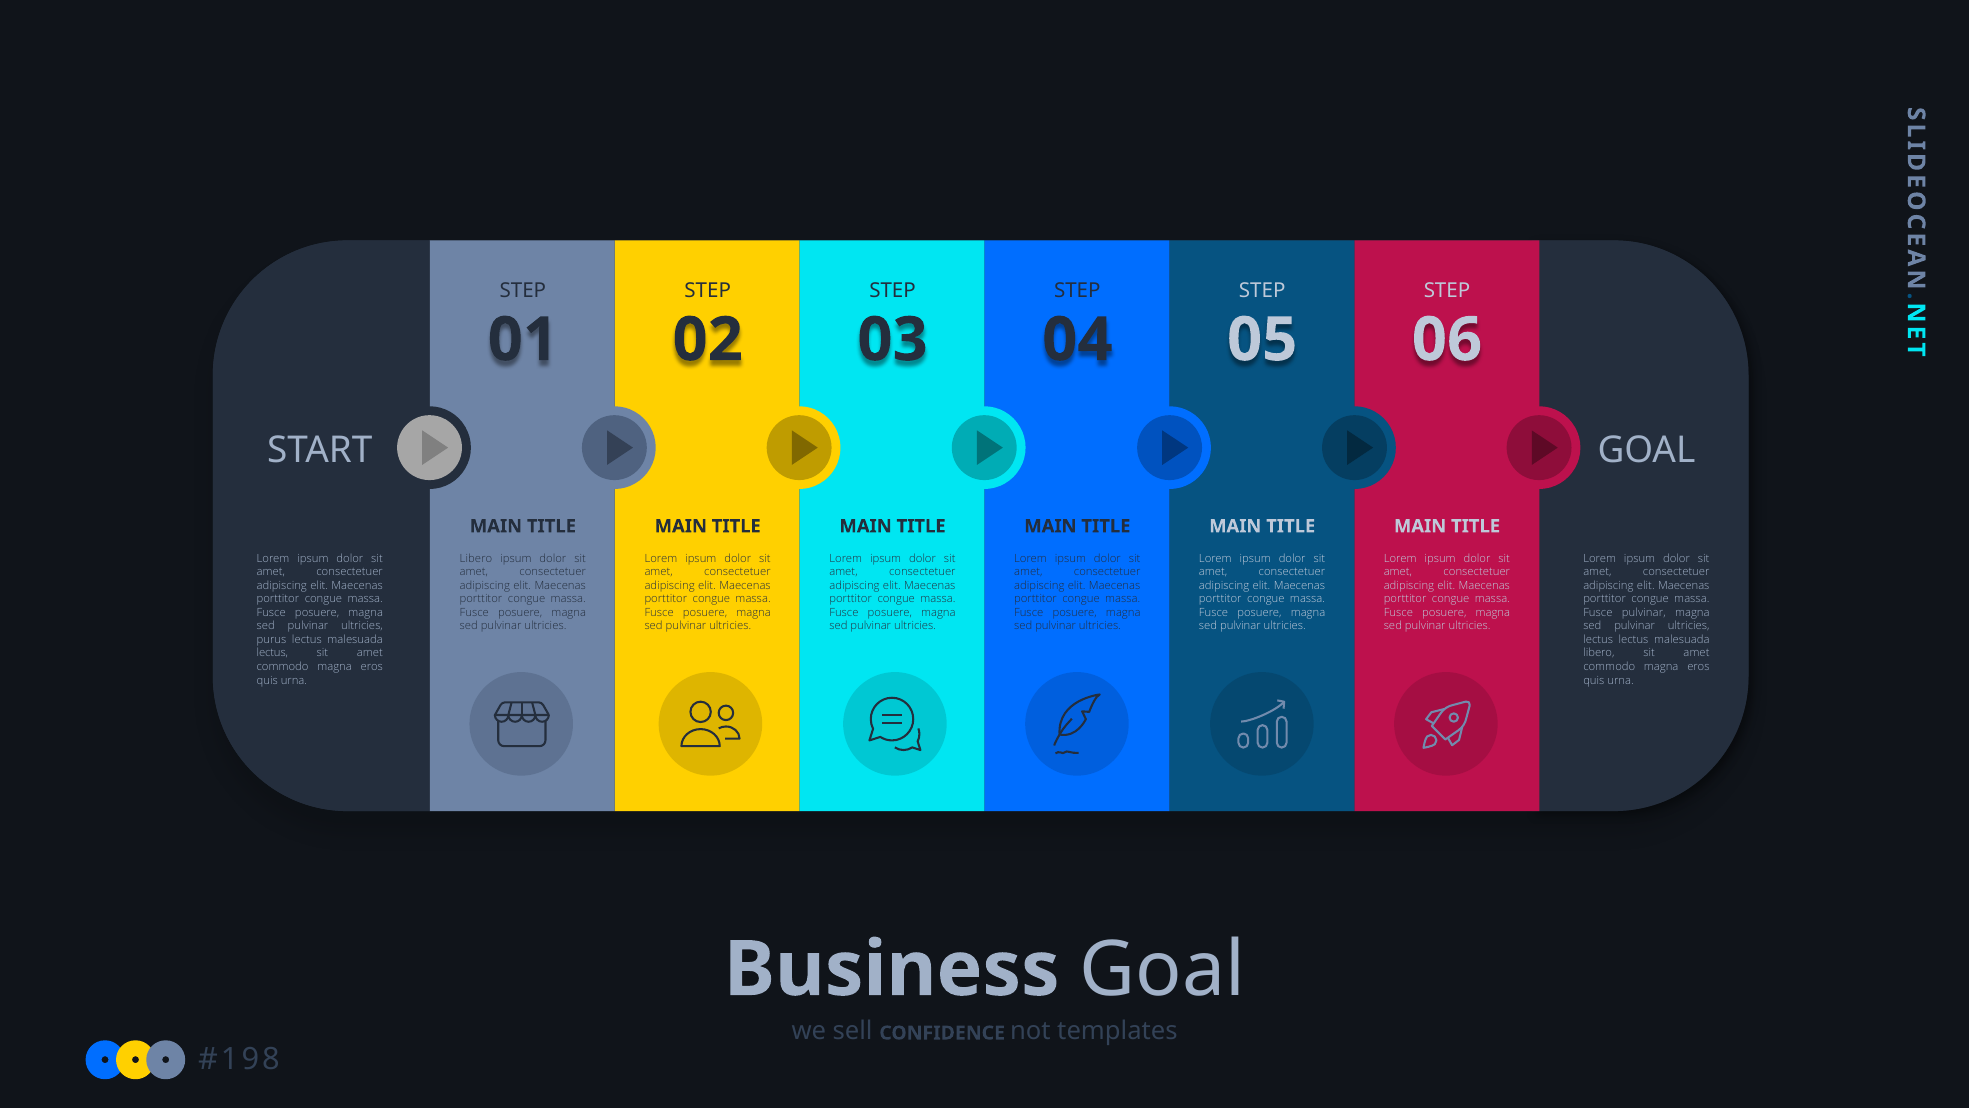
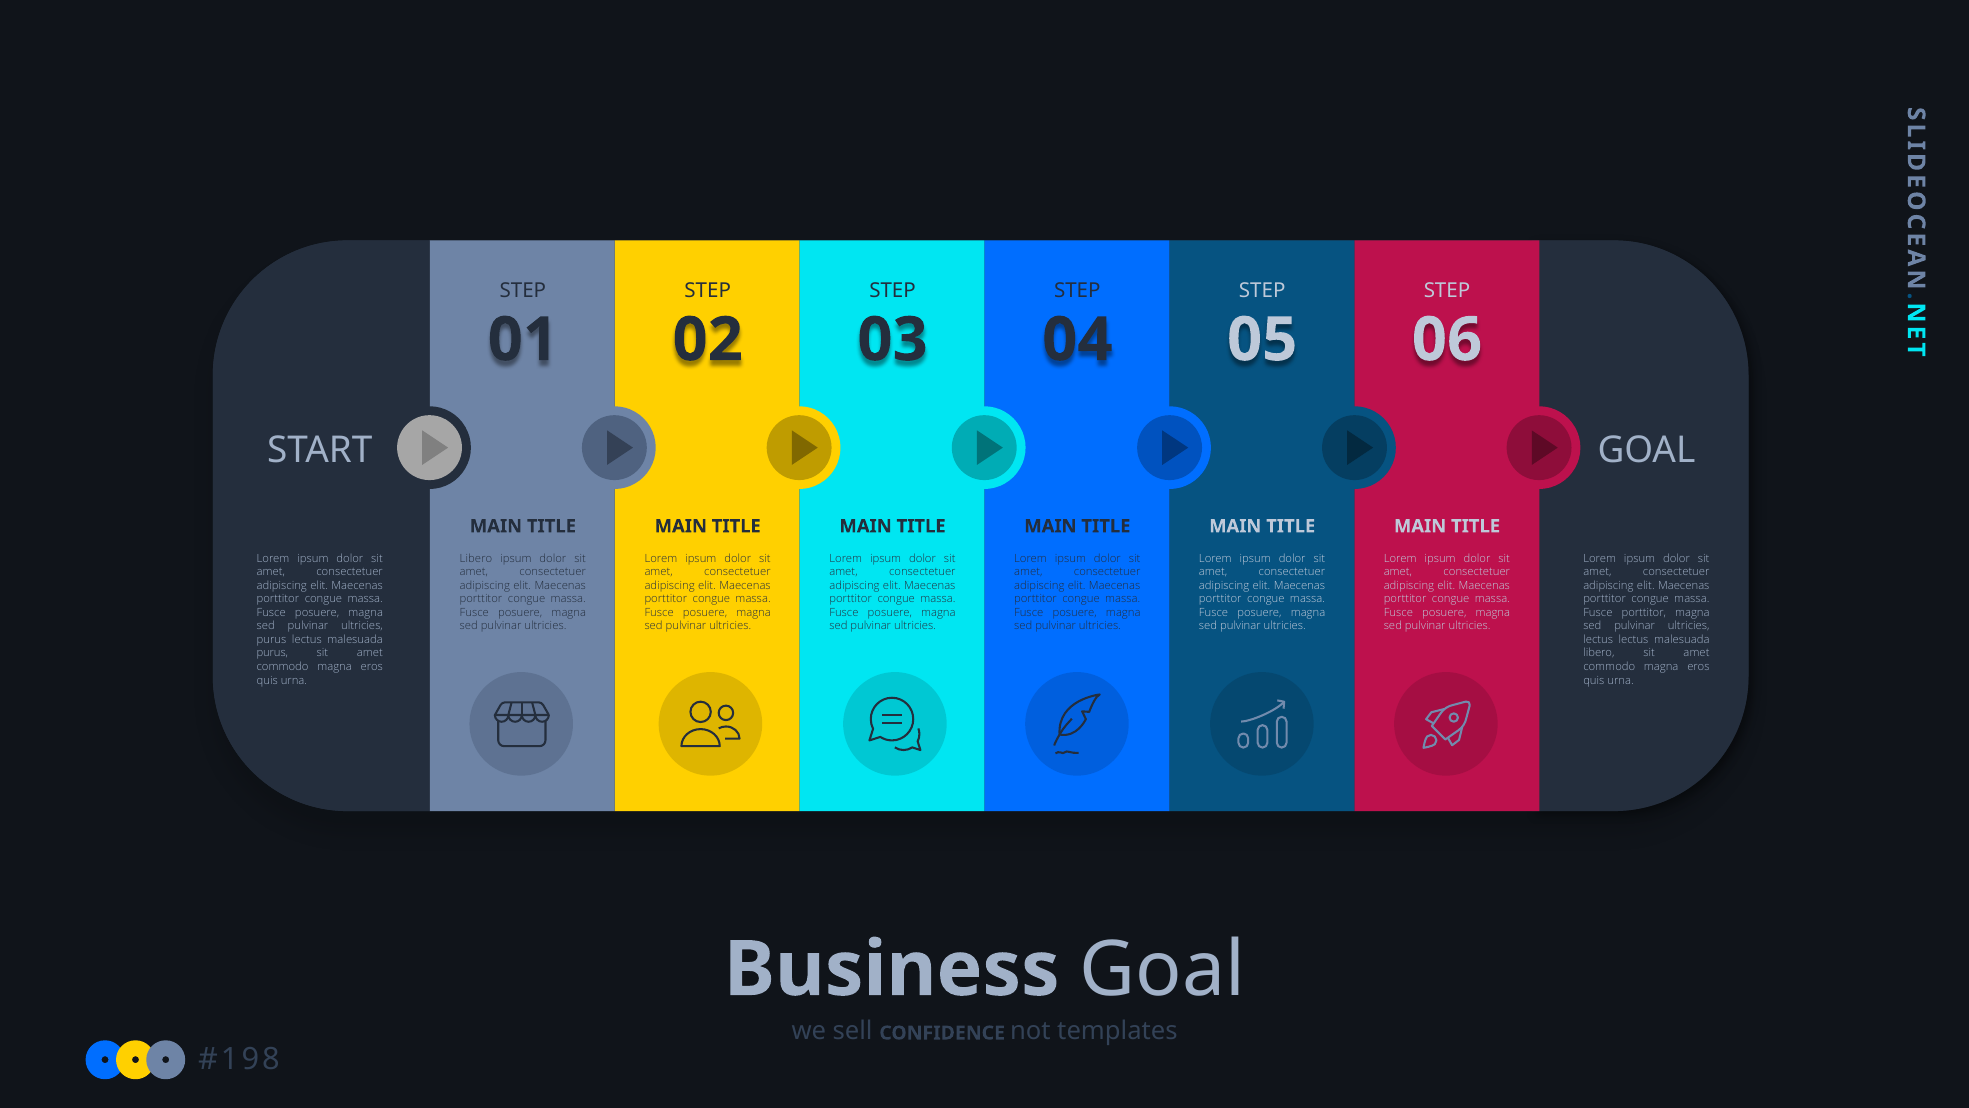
Fusce pulvinar: pulvinar -> porttitor
lectus at (272, 653): lectus -> purus
